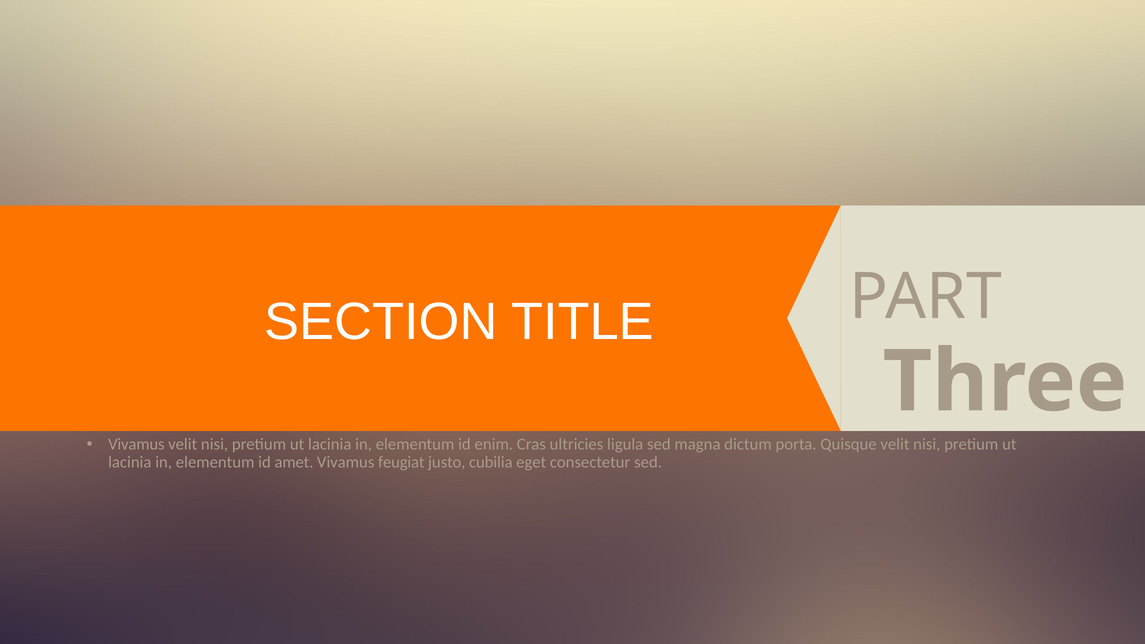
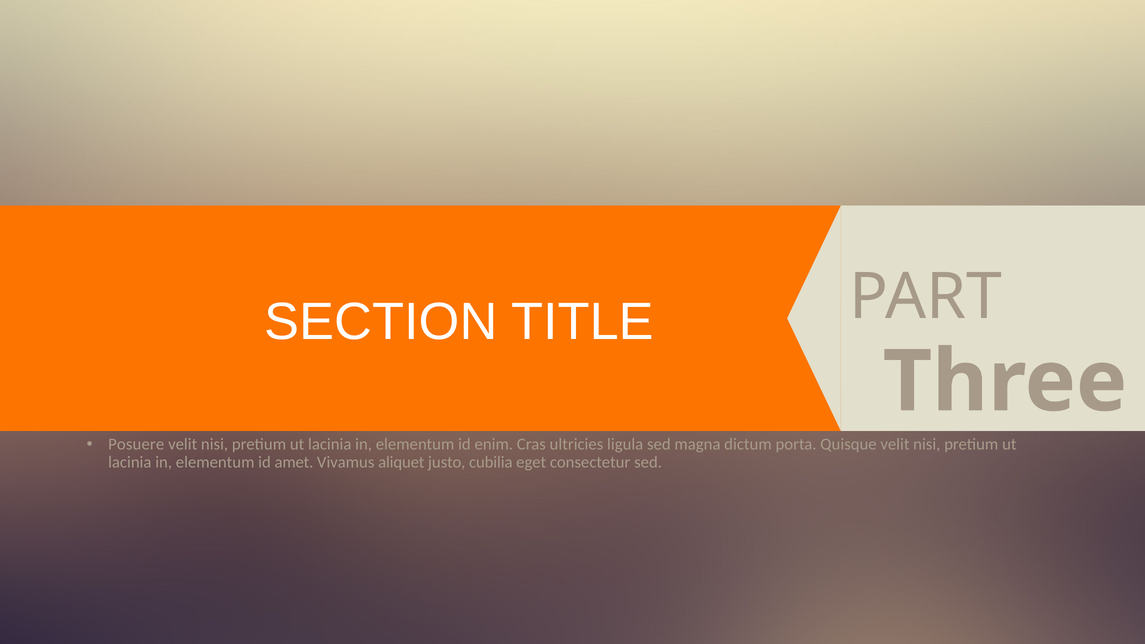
Vivamus at (136, 444): Vivamus -> Posuere
feugiat: feugiat -> aliquet
